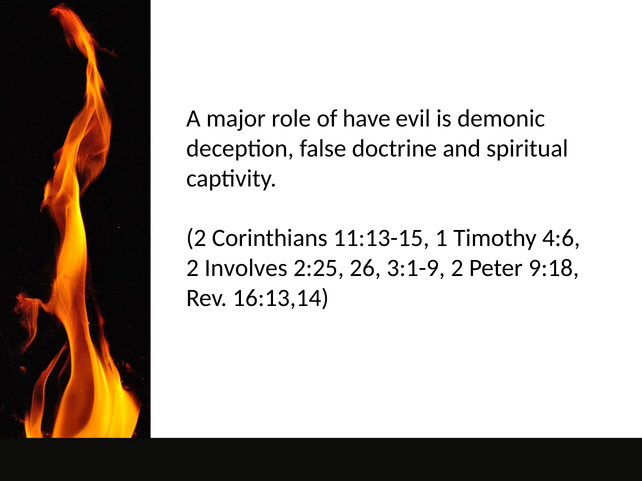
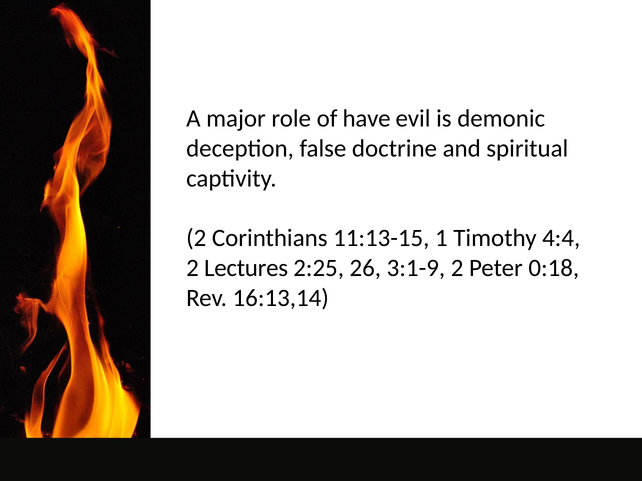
4:6: 4:6 -> 4:4
Involves: Involves -> Lectures
9:18: 9:18 -> 0:18
